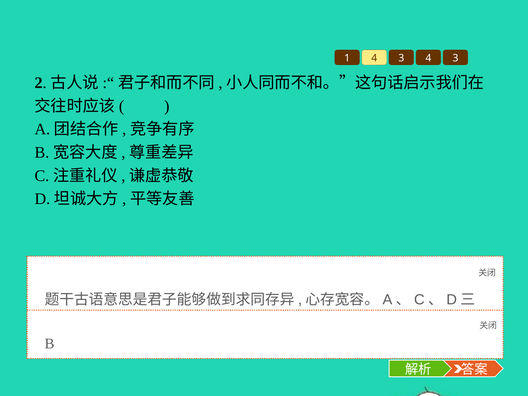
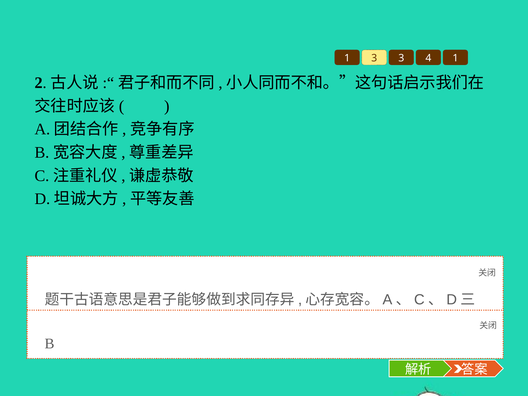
1 4: 4 -> 3
3 4 3: 3 -> 1
